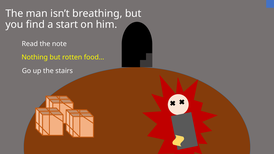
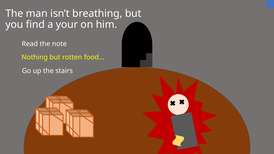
start: start -> your
